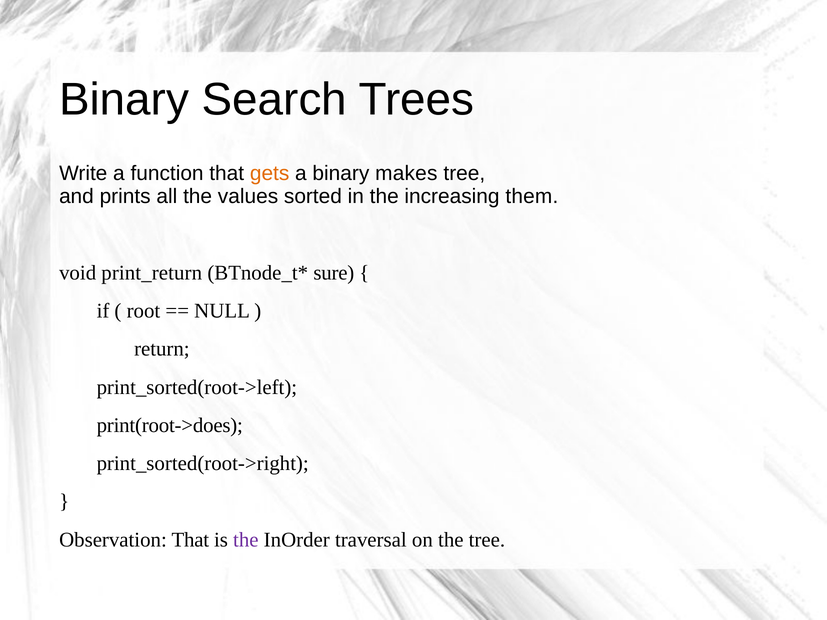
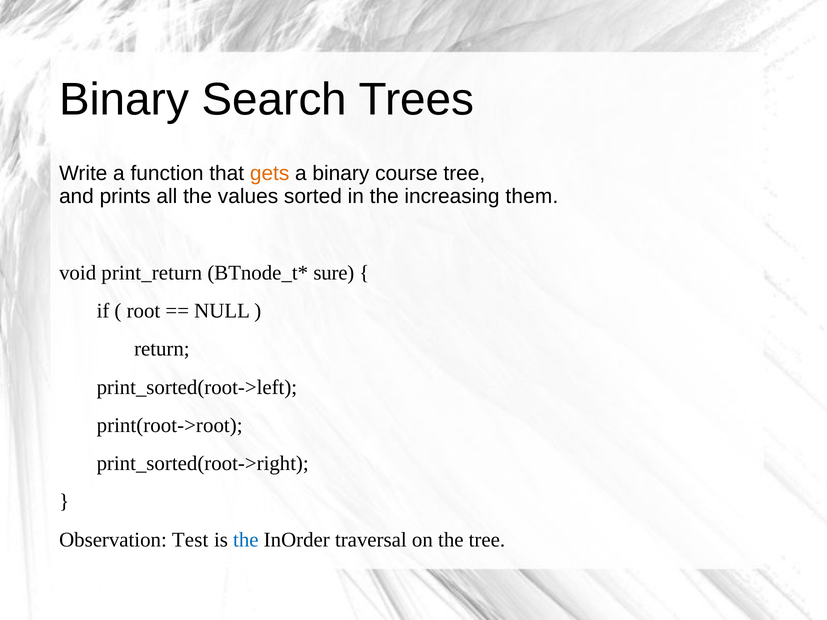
makes: makes -> course
print(root->does: print(root->does -> print(root->root
Observation That: That -> Test
the at (246, 540) colour: purple -> blue
